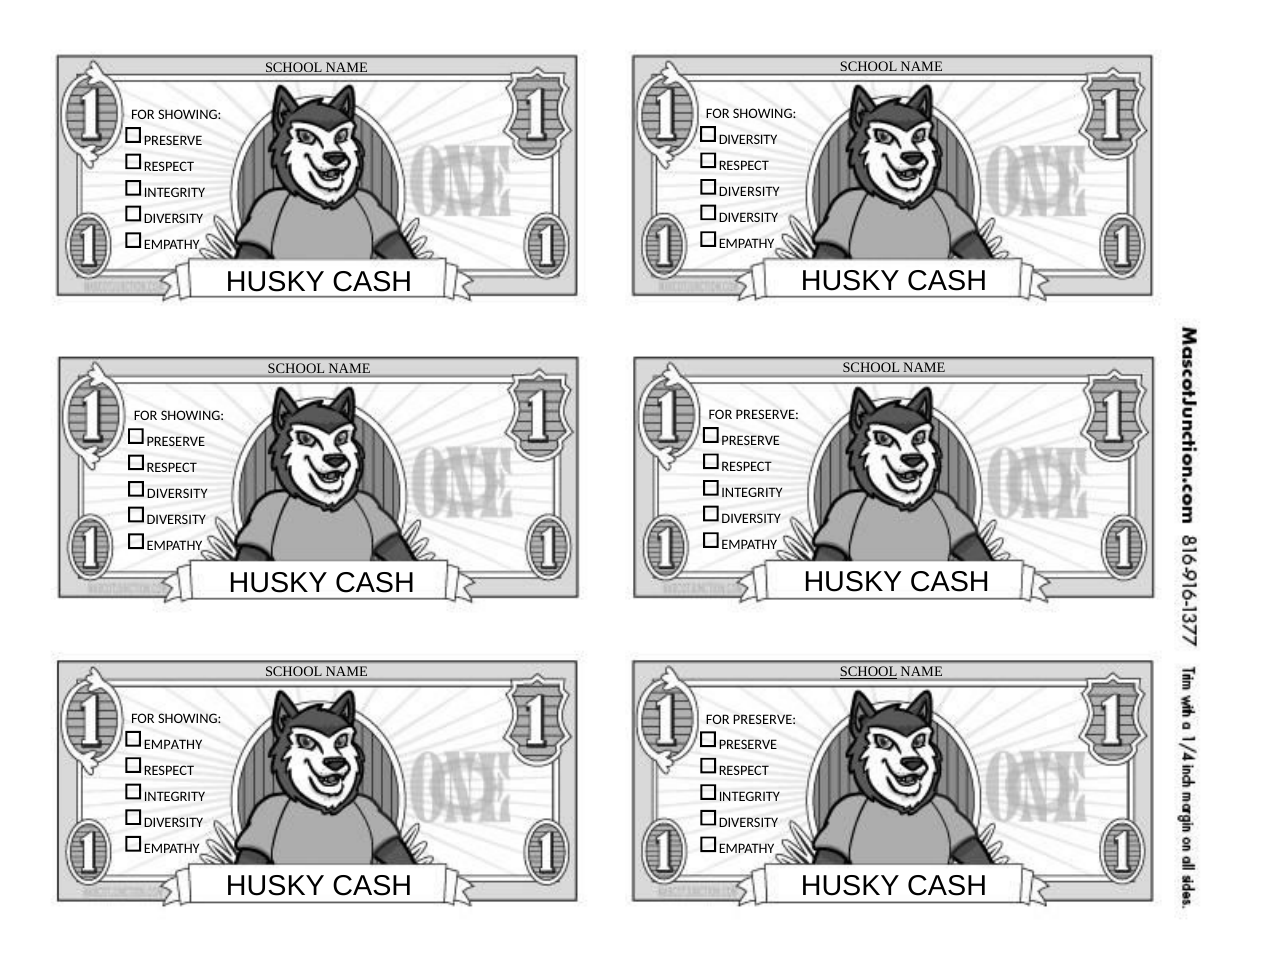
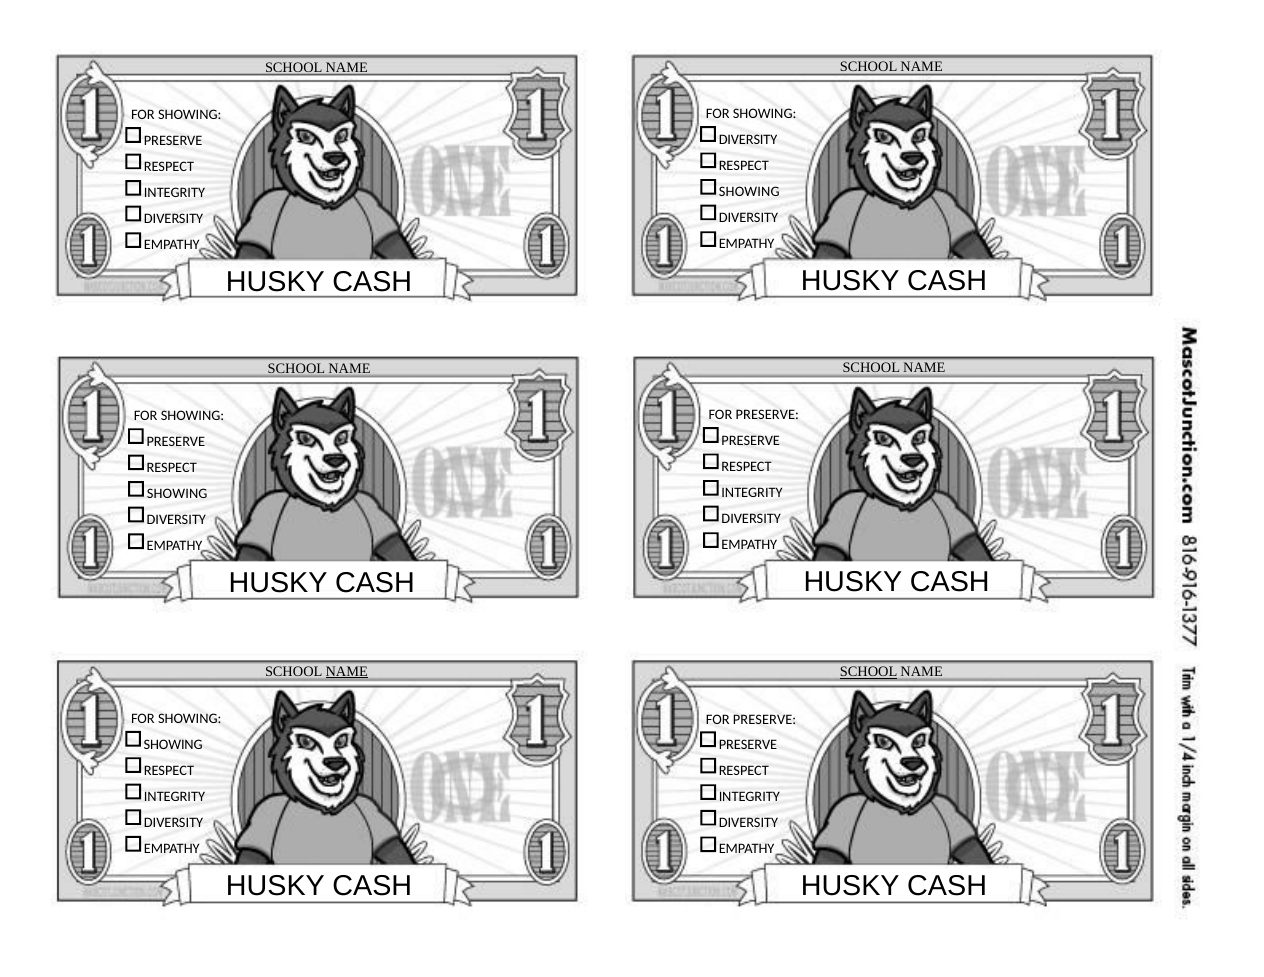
DIVERSITY at (749, 192): DIVERSITY -> SHOWING
DIVERSITY at (177, 494): DIVERSITY -> SHOWING
NAME at (347, 671) underline: none -> present
EMPATHY at (173, 744): EMPATHY -> SHOWING
